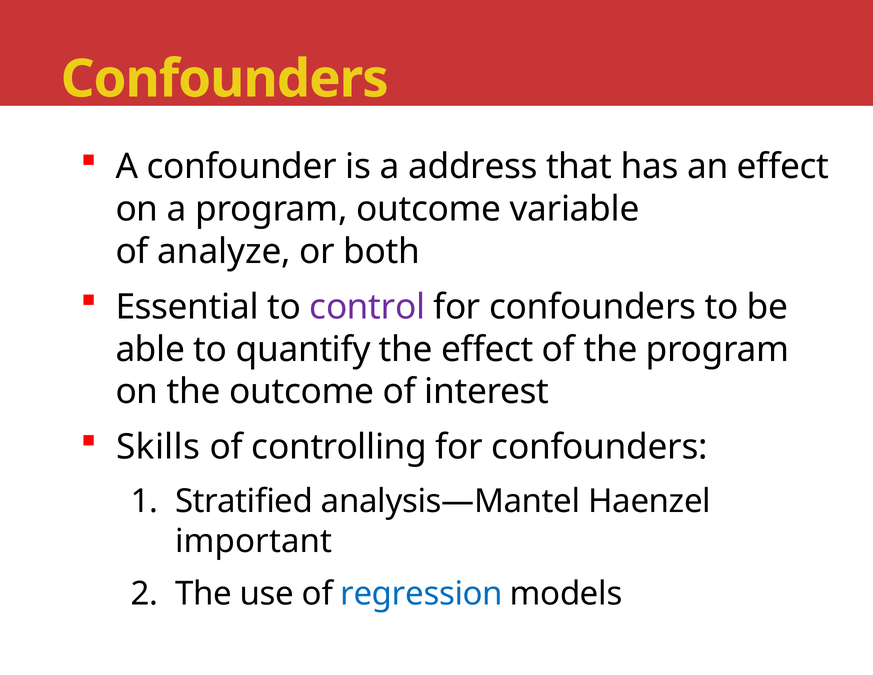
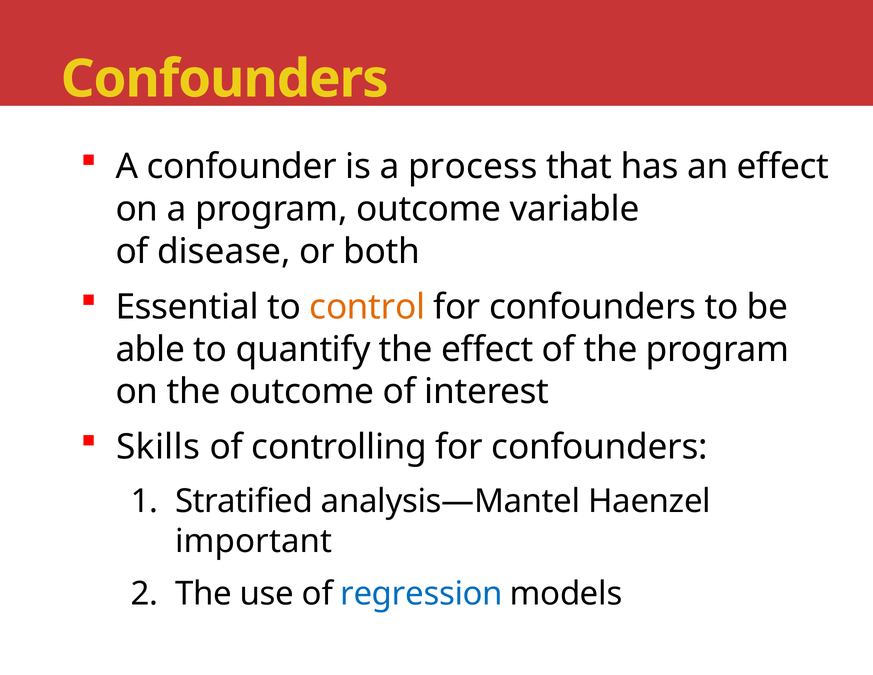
address: address -> process
analyze: analyze -> disease
control colour: purple -> orange
